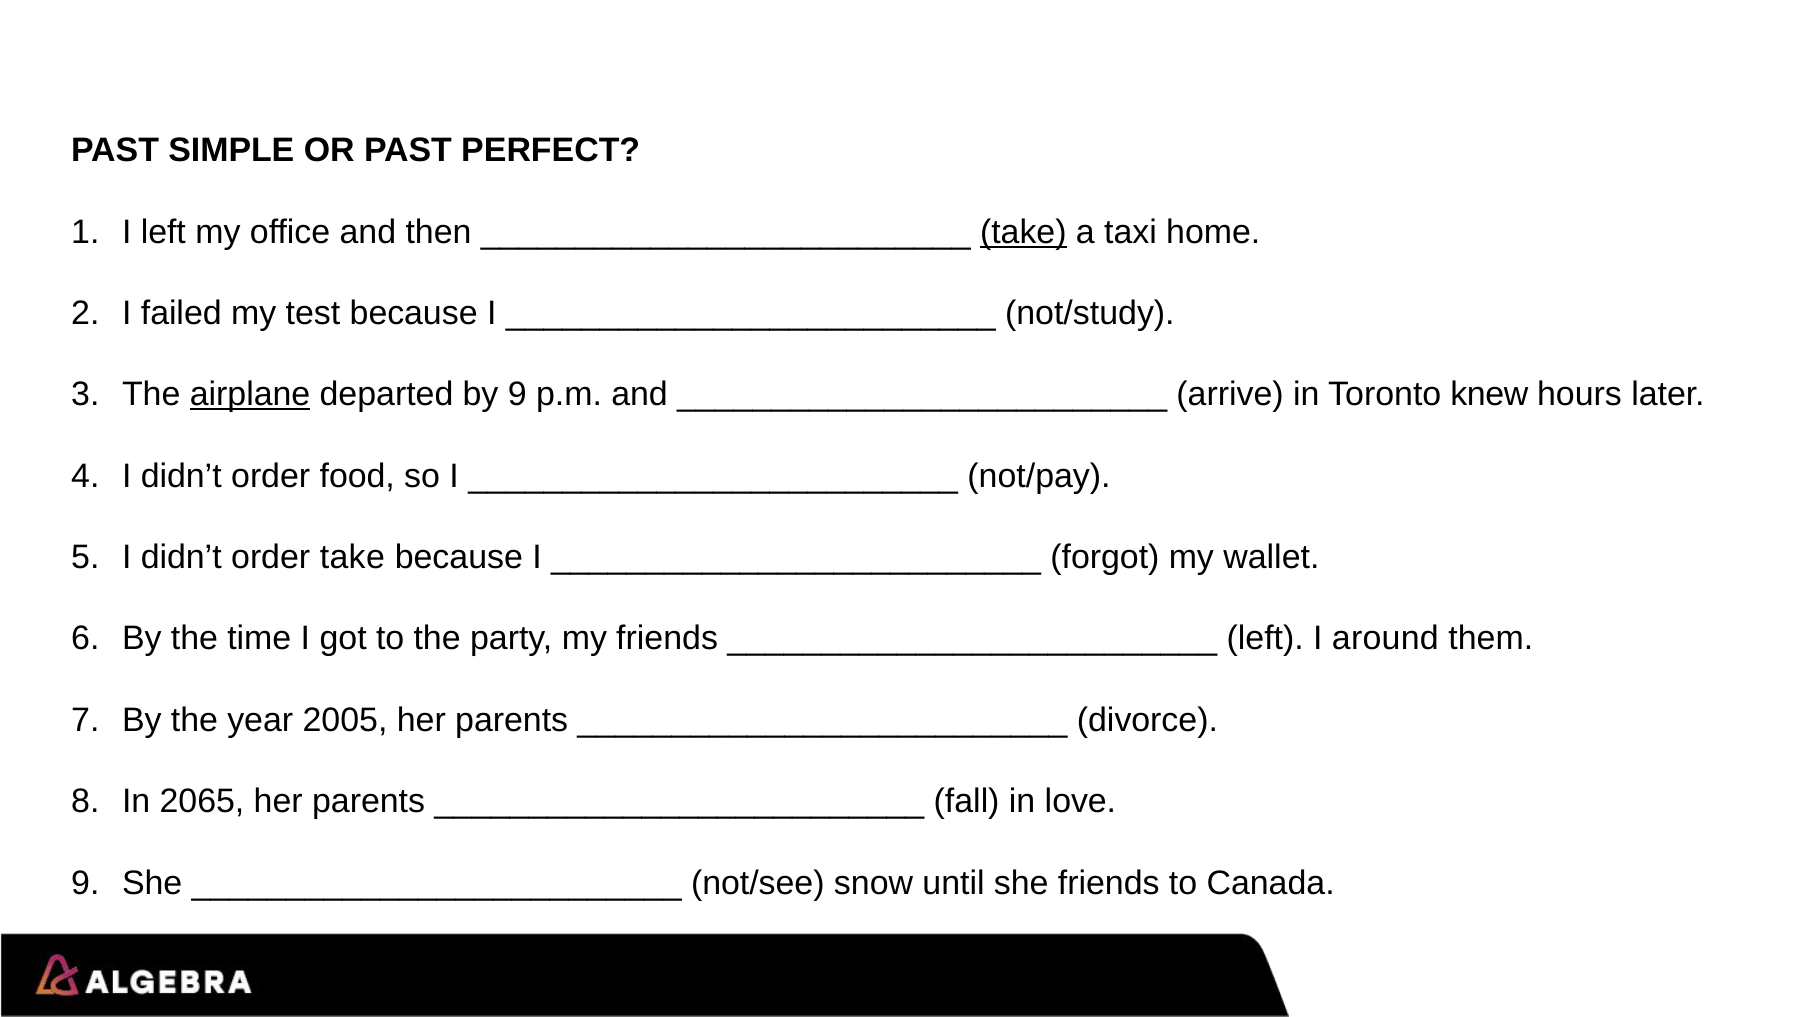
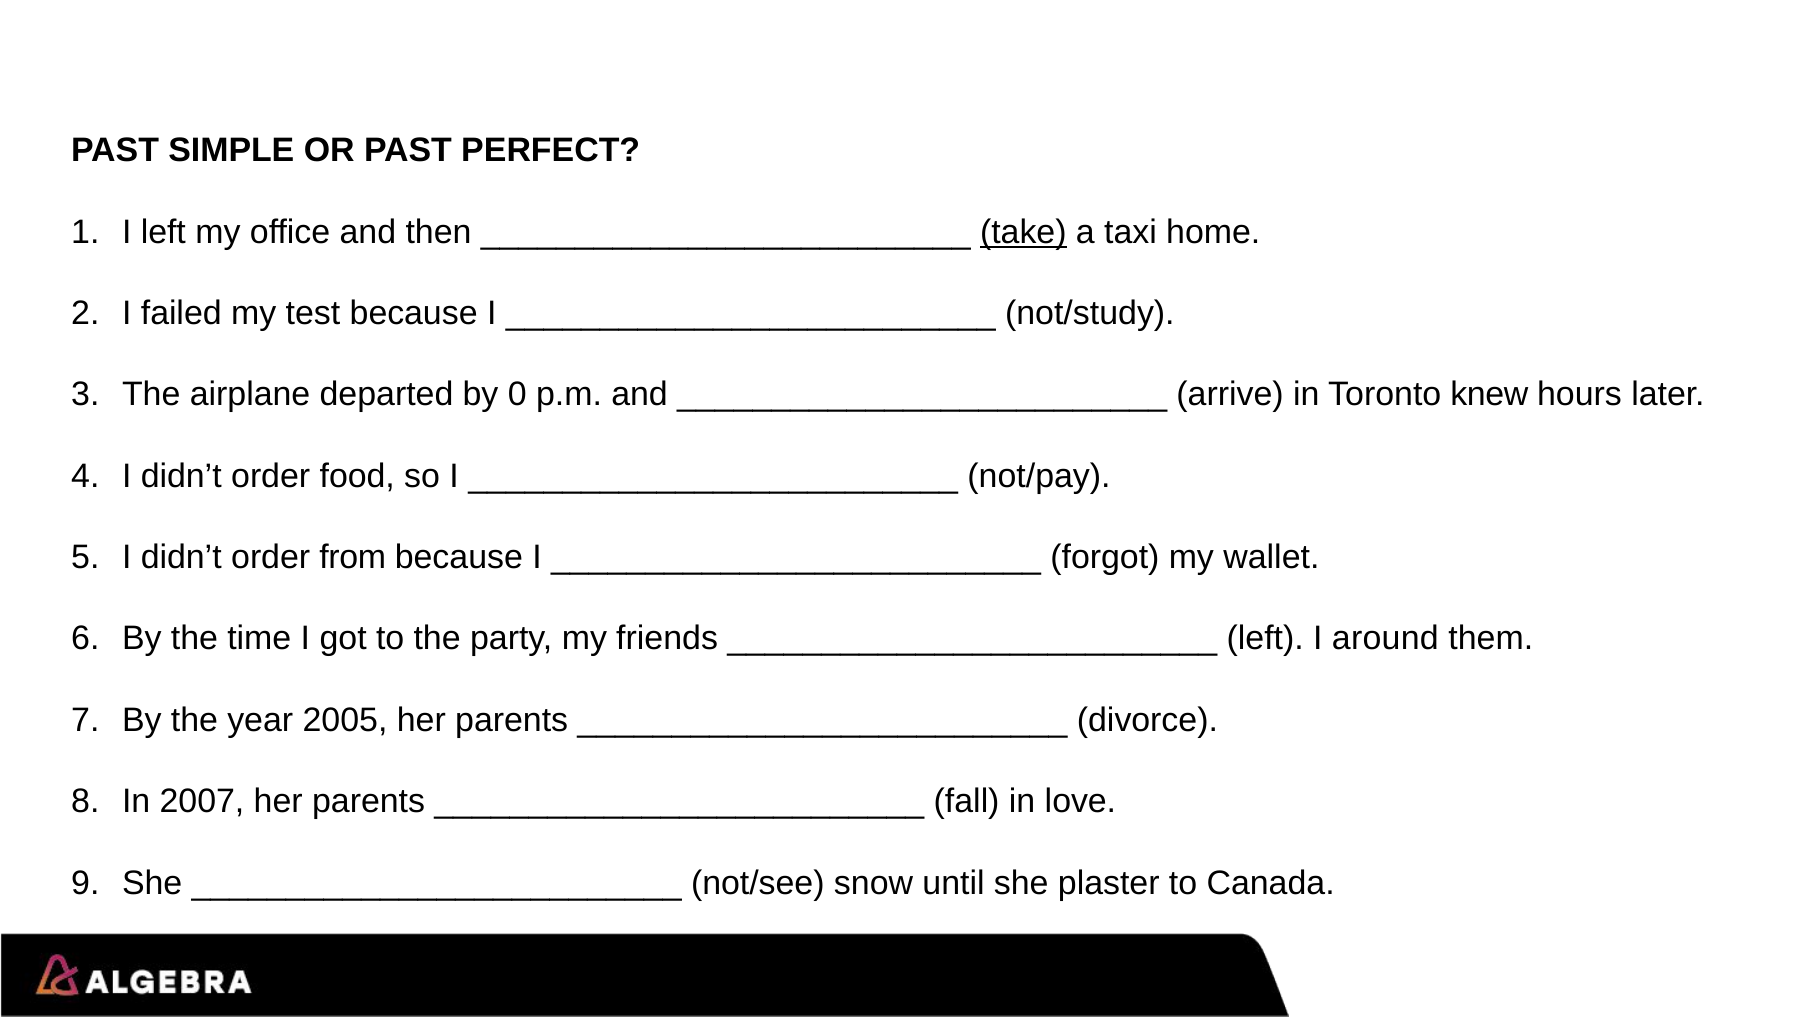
airplane underline: present -> none
by 9: 9 -> 0
order take: take -> from
2065: 2065 -> 2007
she friends: friends -> plaster
